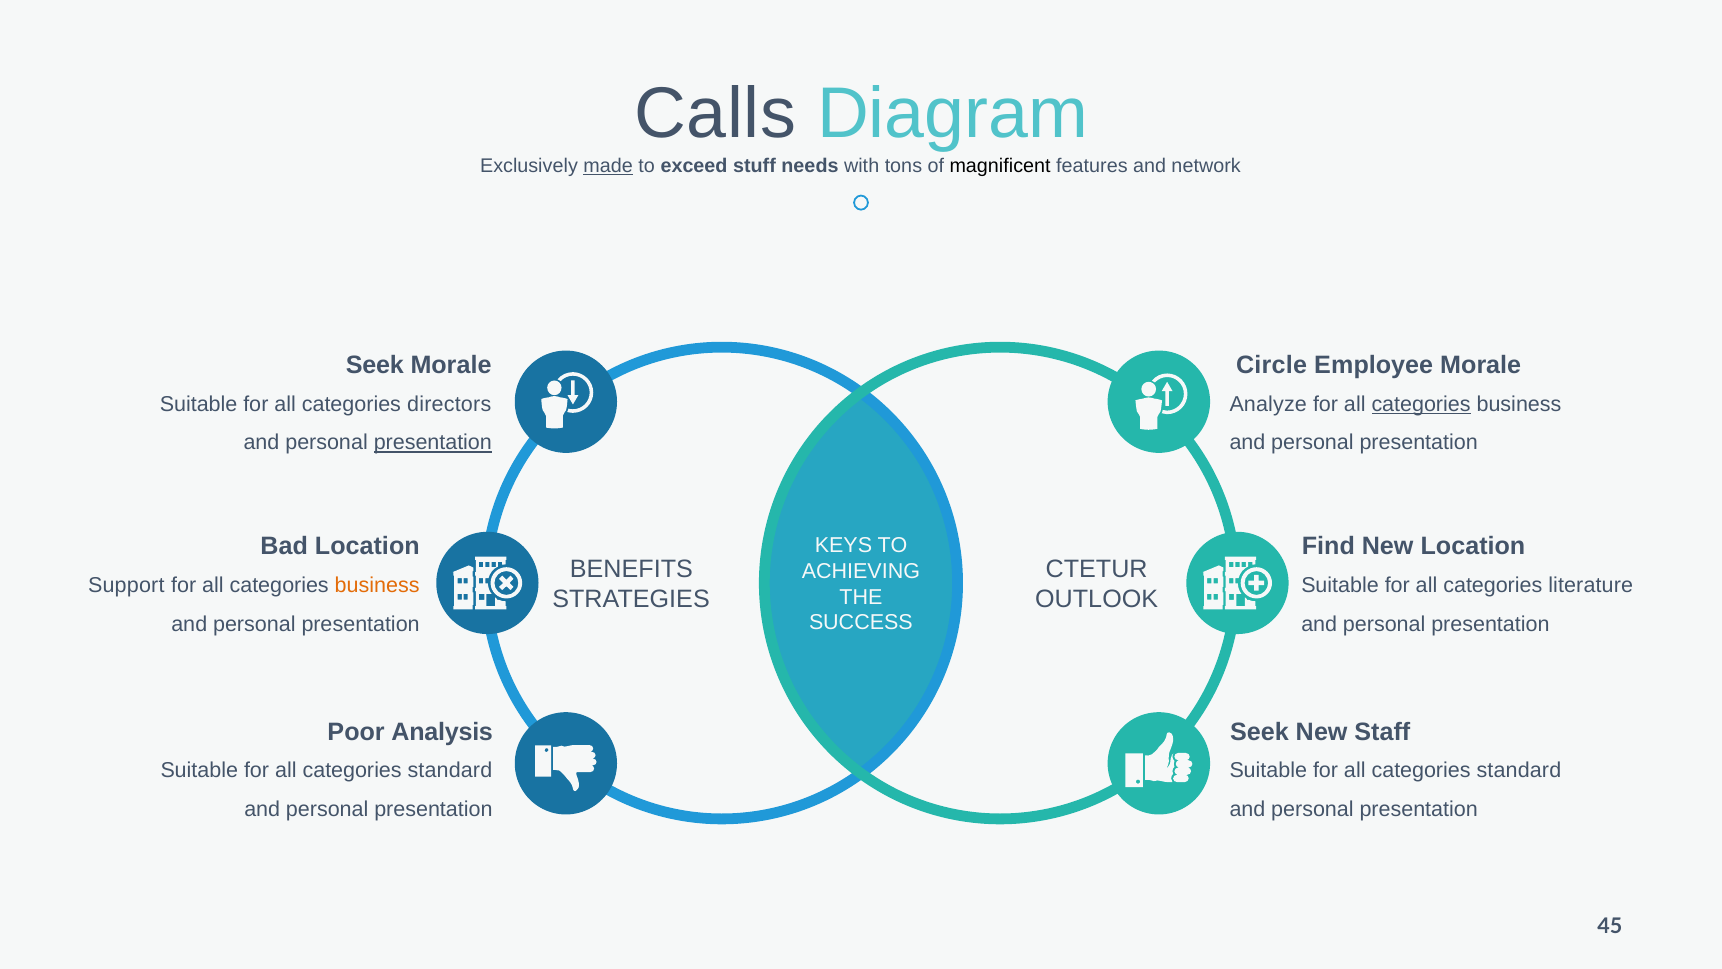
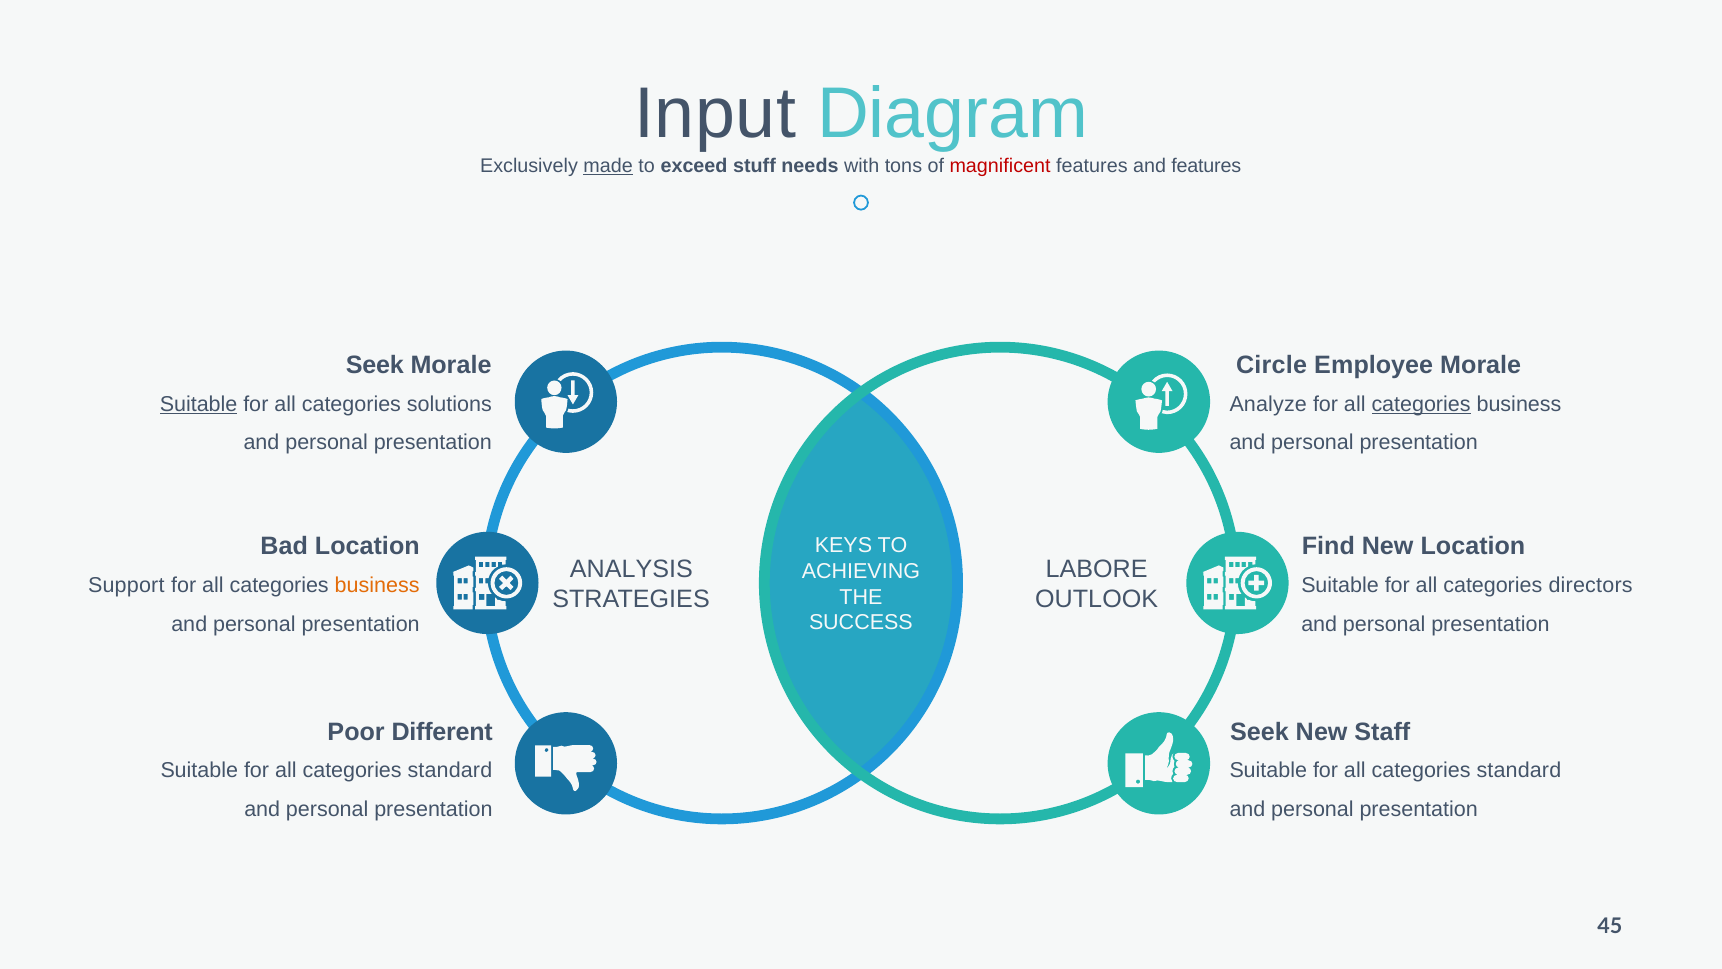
Calls: Calls -> Input
magnificent colour: black -> red
and network: network -> features
Suitable at (199, 404) underline: none -> present
directors: directors -> solutions
presentation at (433, 443) underline: present -> none
BENEFITS: BENEFITS -> ANALYSIS
CTETUR: CTETUR -> LABORE
literature: literature -> directors
Analysis: Analysis -> Different
